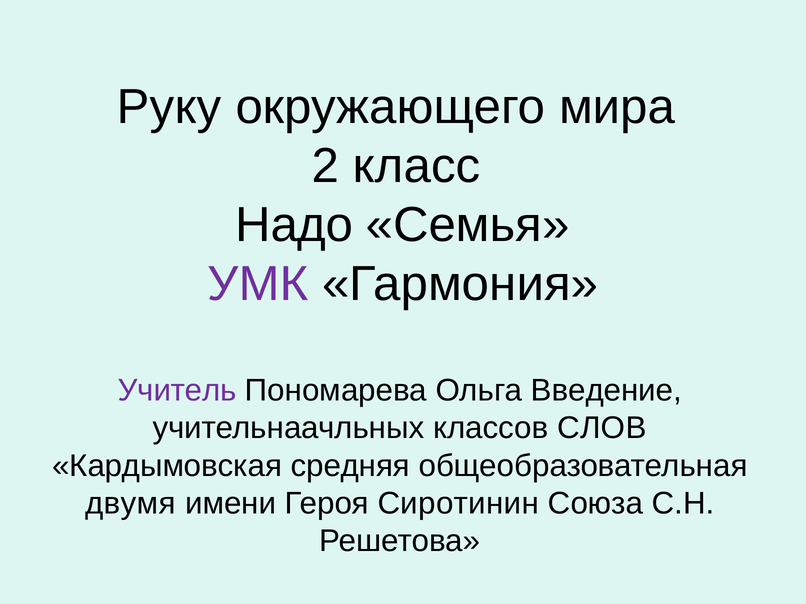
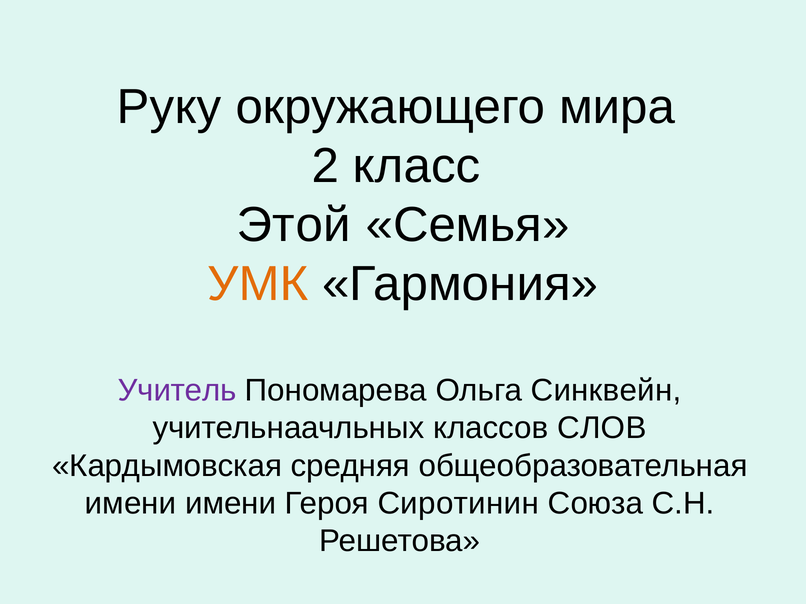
Надо: Надо -> Этой
УМК colour: purple -> orange
Введение: Введение -> Синквейн
двумя at (130, 504): двумя -> имени
